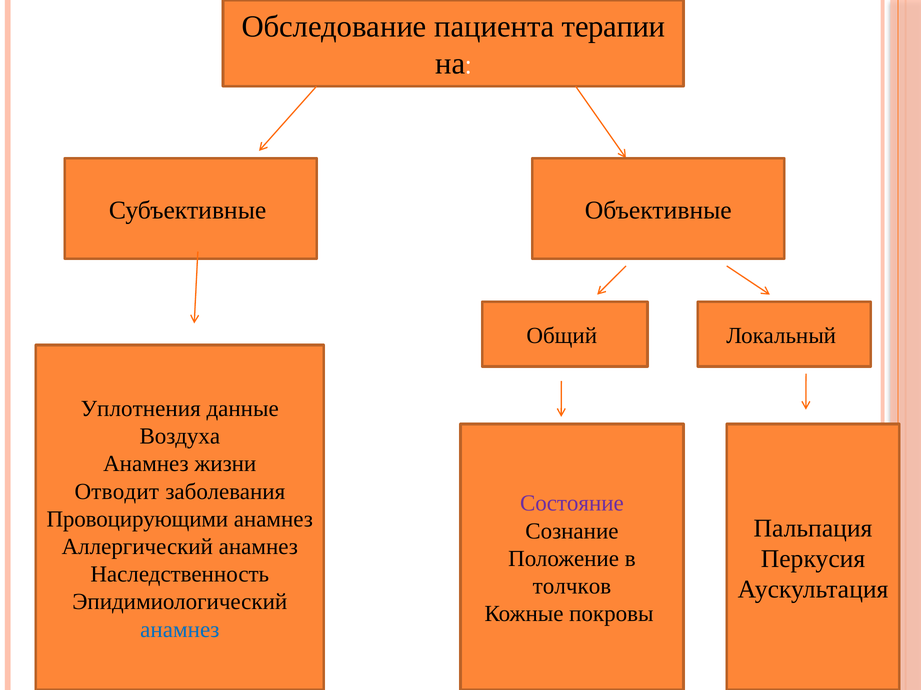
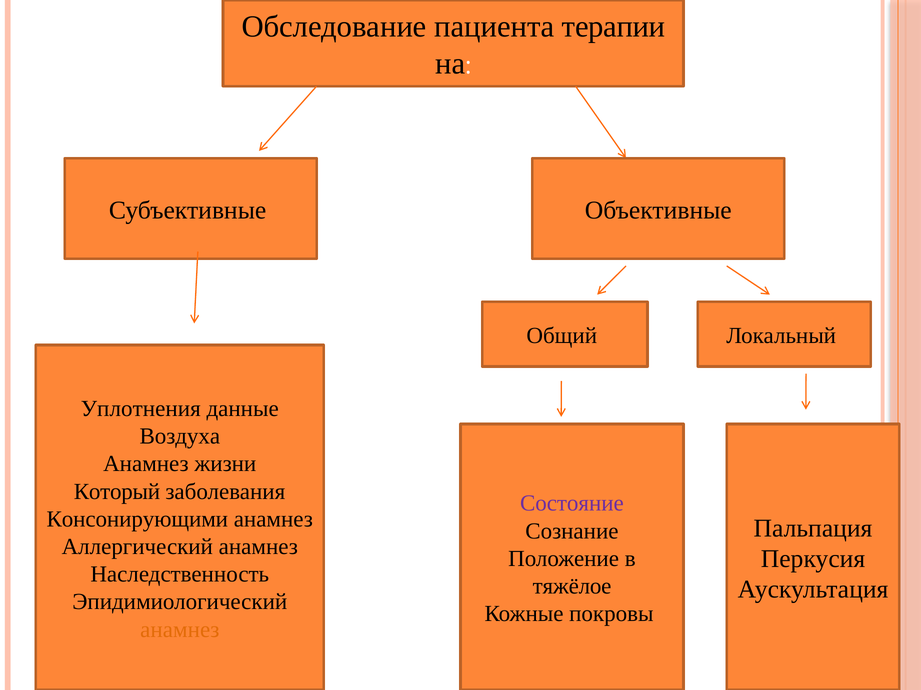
Отводит: Отводит -> Который
Провоцирующими: Провоцирующими -> Консонирующими
толчков: толчков -> тяжёлое
анамнез at (180, 630) colour: blue -> orange
